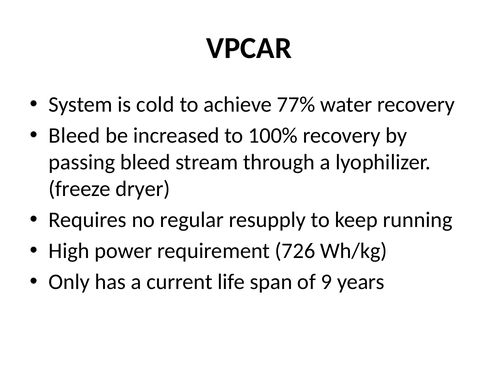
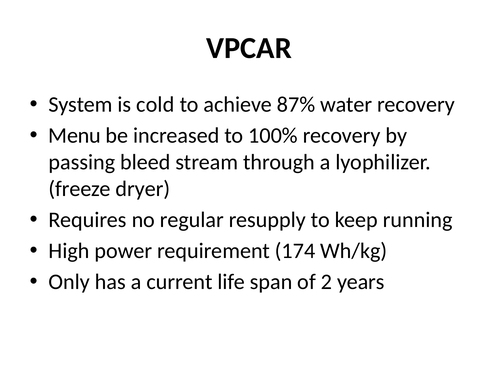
77%: 77% -> 87%
Bleed at (74, 135): Bleed -> Menu
726: 726 -> 174
9: 9 -> 2
